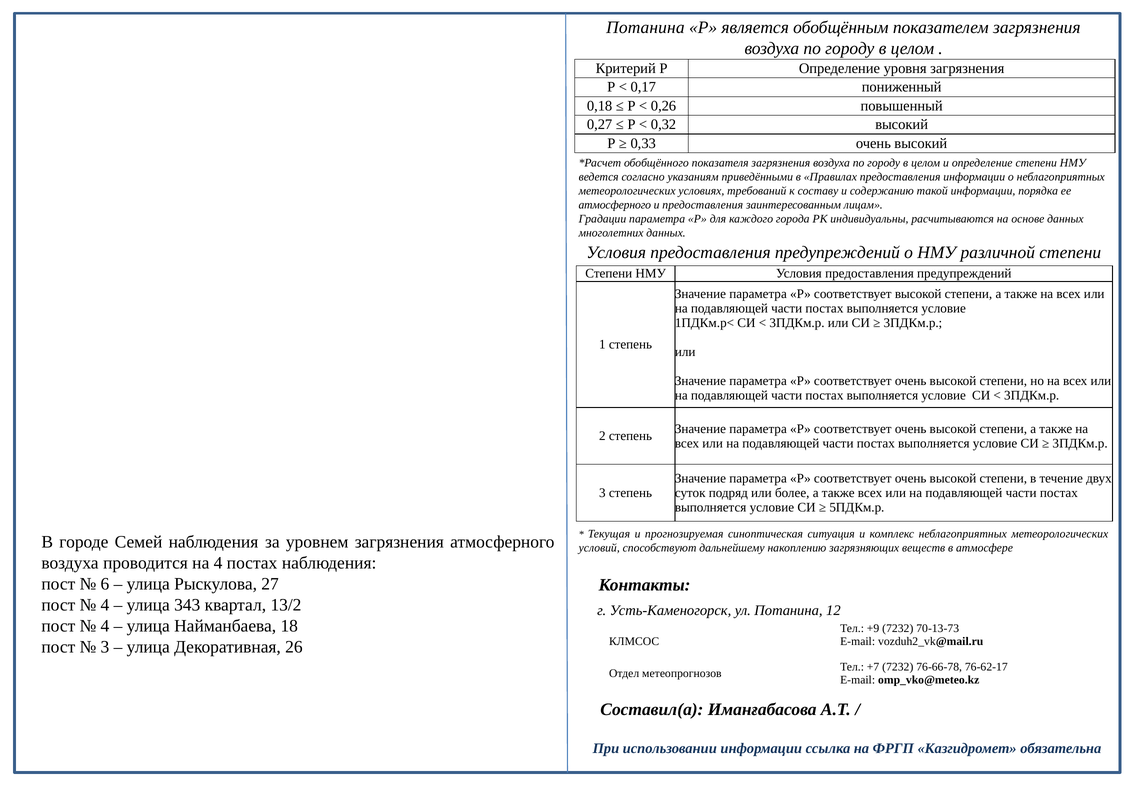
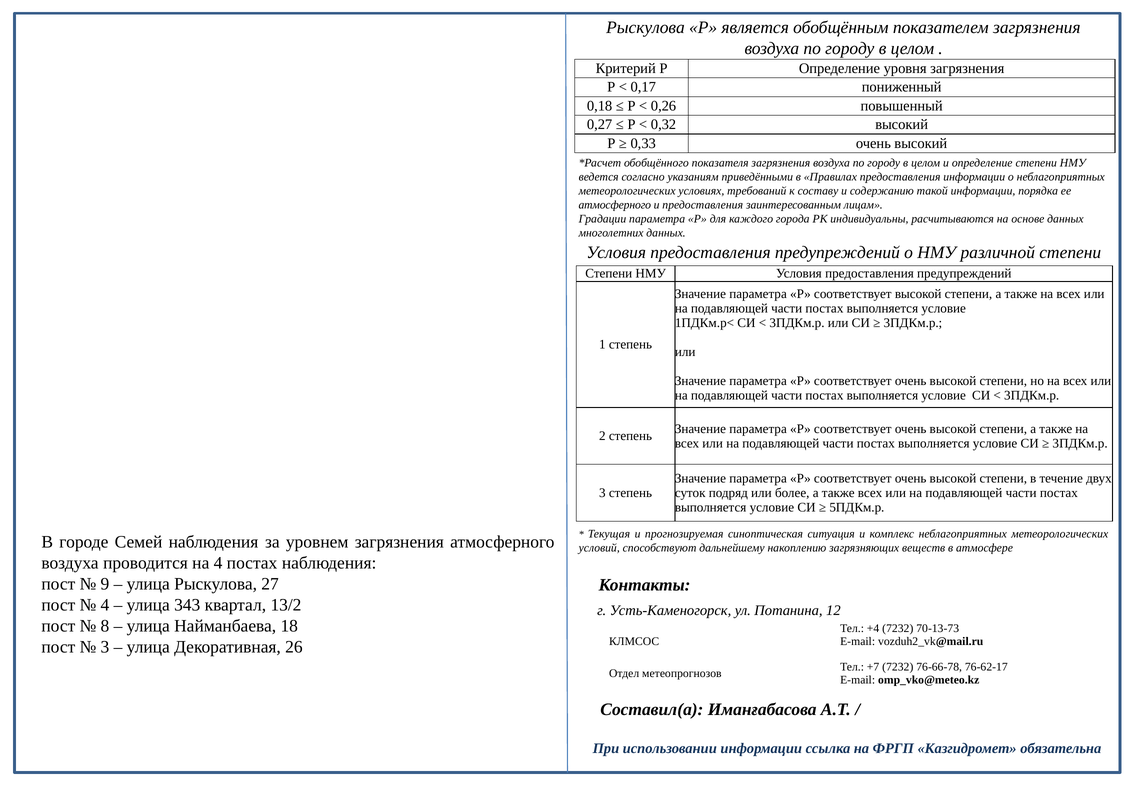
Потанина at (645, 27): Потанина -> Рыскулова
6: 6 -> 9
4 at (105, 626): 4 -> 8
+9: +9 -> +4
